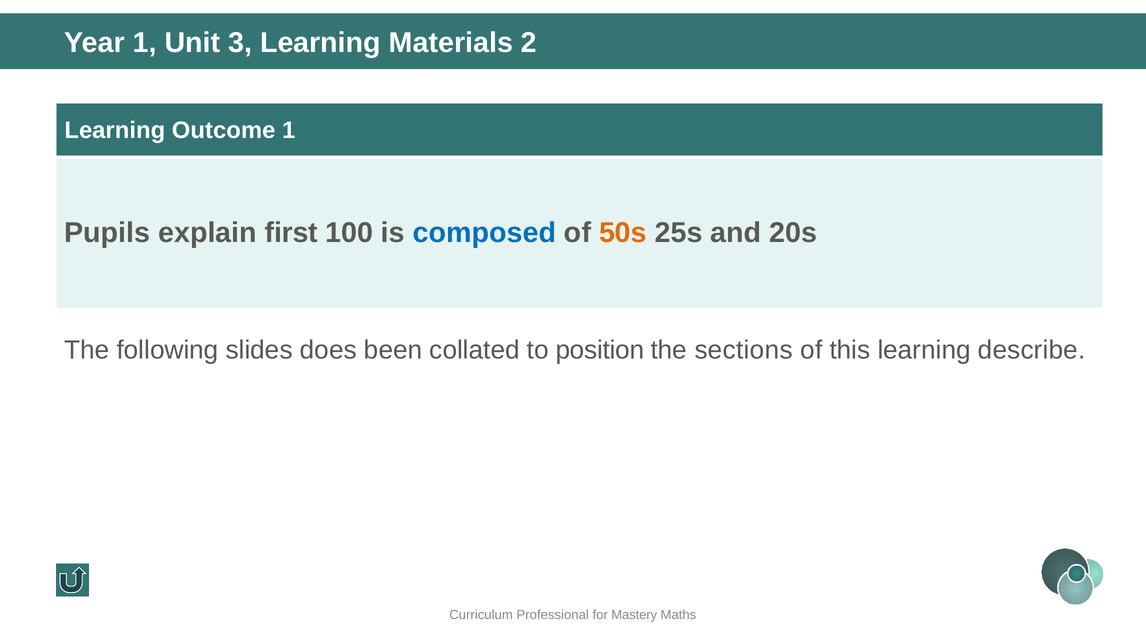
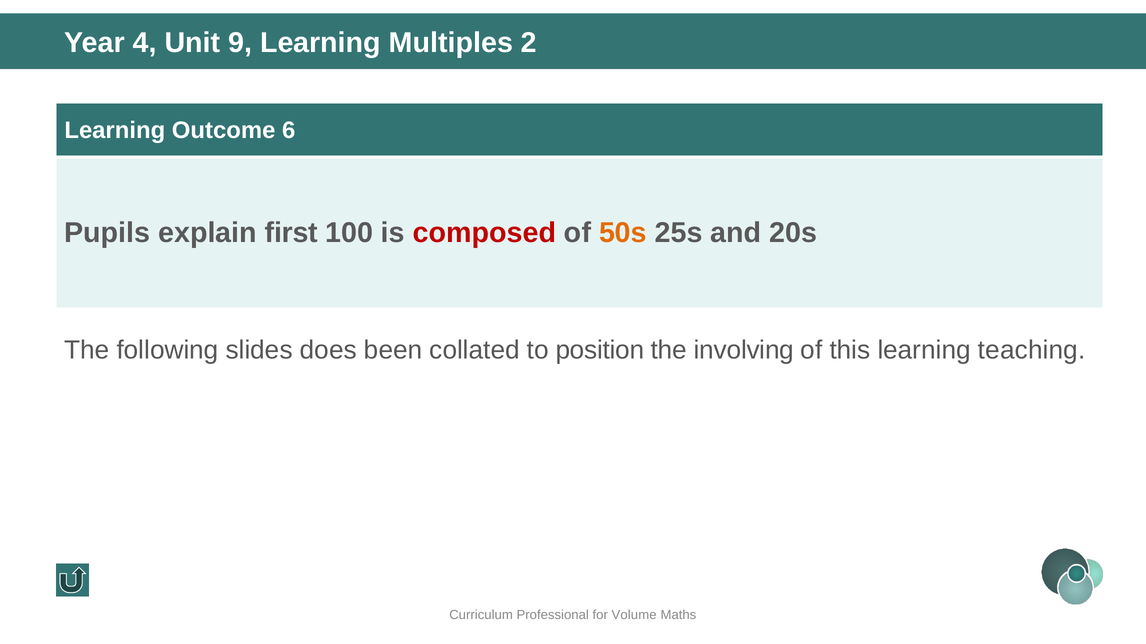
Year 1: 1 -> 4
3: 3 -> 9
Materials: Materials -> Multiples
Outcome 1: 1 -> 6
composed colour: blue -> red
sections: sections -> involving
describe: describe -> teaching
Mastery: Mastery -> Volume
